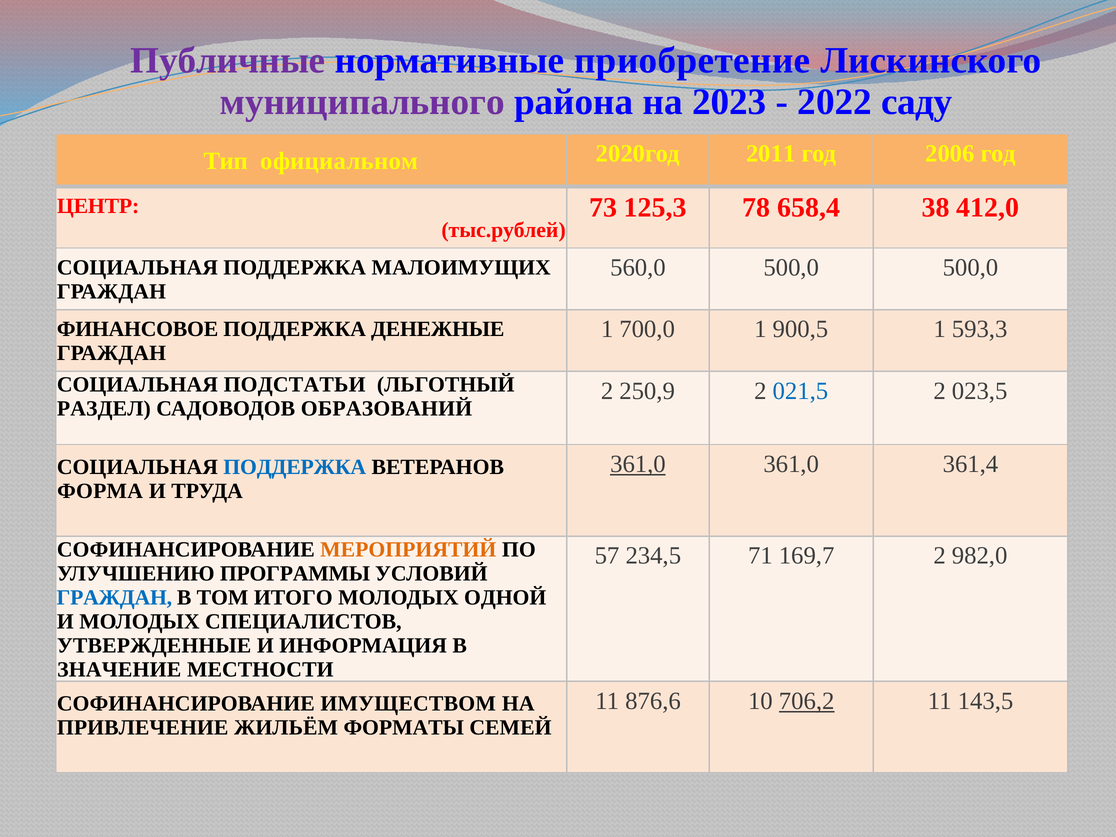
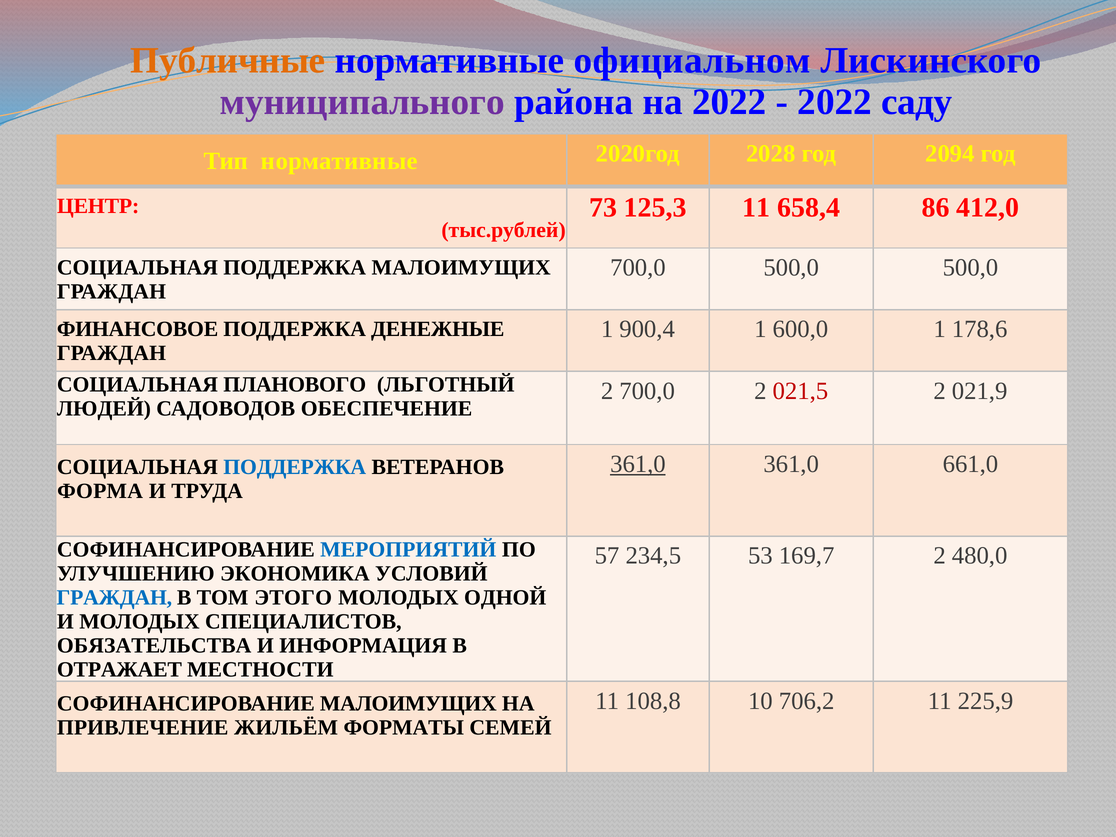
Публичные colour: purple -> orange
приобретение: приобретение -> официальном
на 2023: 2023 -> 2022
Тип официальном: официальном -> нормативные
2011: 2011 -> 2028
2006: 2006 -> 2094
125,3 78: 78 -> 11
38: 38 -> 86
560,0 at (638, 268): 560,0 -> 700,0
700,0: 700,0 -> 900,4
900,5: 900,5 -> 600,0
593,3: 593,3 -> 178,6
ПОДСТАТЬИ: ПОДСТАТЬИ -> ПЛАНОВОГО
2 250,9: 250,9 -> 700,0
021,5 colour: blue -> red
023,5: 023,5 -> 021,9
РАЗДЕЛ: РАЗДЕЛ -> ЛЮДЕЙ
ОБРАЗОВАНИЙ: ОБРАЗОВАНИЙ -> ОБЕСПЕЧЕНИЕ
361,4: 361,4 -> 661,0
МЕРОПРИЯТИЙ colour: orange -> blue
71: 71 -> 53
982,0: 982,0 -> 480,0
ПРОГРАММЫ: ПРОГРАММЫ -> ЭКОНОМИКА
ИТОГО: ИТОГО -> ЭТОГО
УТВЕРЖДЕННЫЕ: УТВЕРЖДЕННЫЕ -> ОБЯЗАТЕЛЬСТВА
ЗНАЧЕНИЕ: ЗНАЧЕНИЕ -> ОТРАЖАЕТ
876,6: 876,6 -> 108,8
706,2 underline: present -> none
143,5: 143,5 -> 225,9
СОФИНАНСИРОВАНИЕ ИМУЩЕСТВОМ: ИМУЩЕСТВОМ -> МАЛОИМУЩИХ
